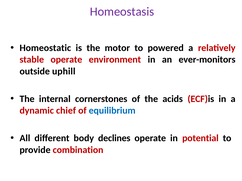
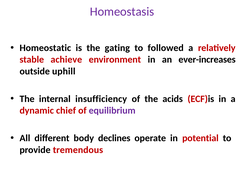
motor: motor -> gating
powered: powered -> followed
stable operate: operate -> achieve
ever-monitors: ever-monitors -> ever-increases
cornerstones: cornerstones -> insufficiency
equilibrium colour: blue -> purple
combination: combination -> tremendous
